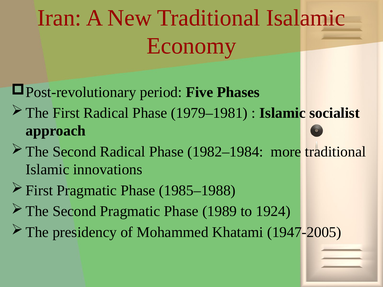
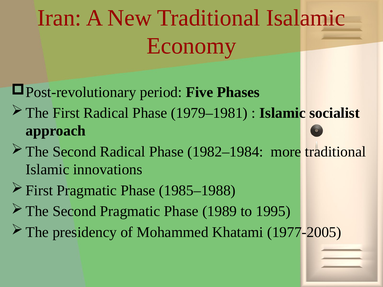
1924: 1924 -> 1995
1947-2005: 1947-2005 -> 1977-2005
